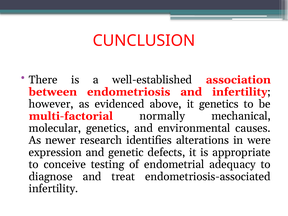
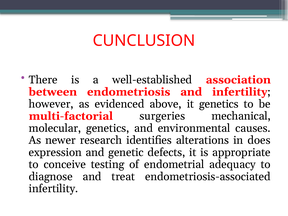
normally: normally -> surgeries
were: were -> does
